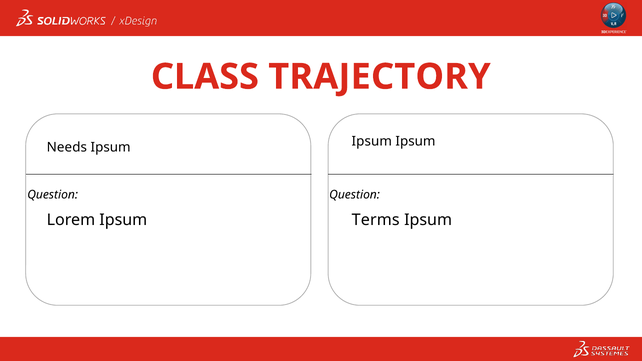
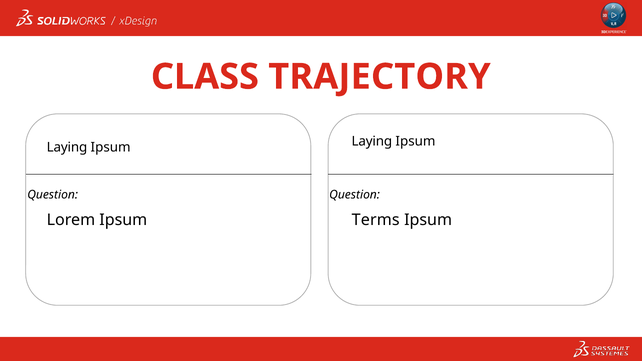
Needs at (67, 148): Needs -> Laying
Ipsum at (372, 142): Ipsum -> Laying
